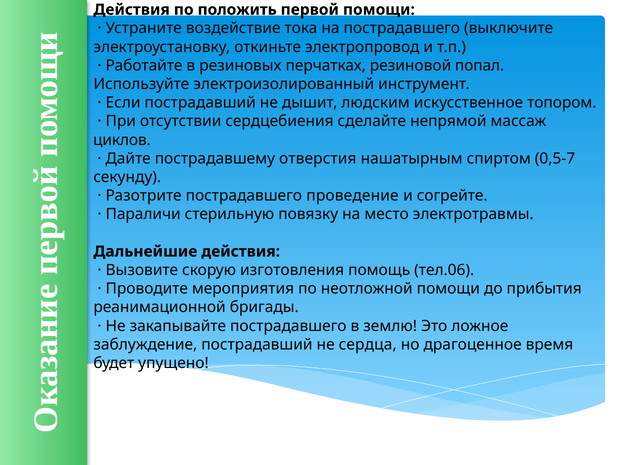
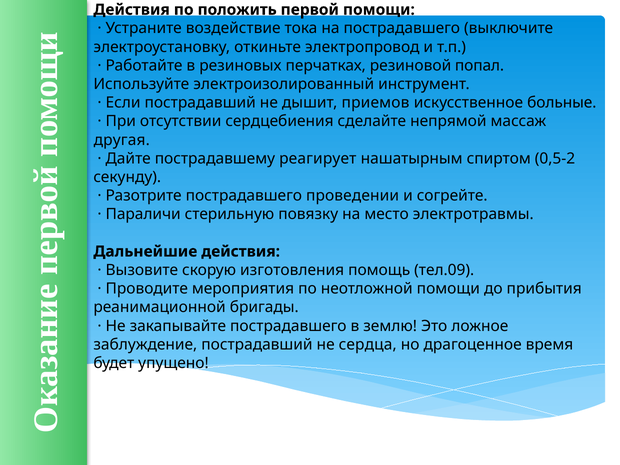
людским: людским -> приемов
топором: топором -> больные
циклов: циклов -> другая
отверстия: отверстия -> реагирует
0,5-7: 0,5-7 -> 0,5-2
проведение: проведение -> проведении
тел.06: тел.06 -> тел.09
